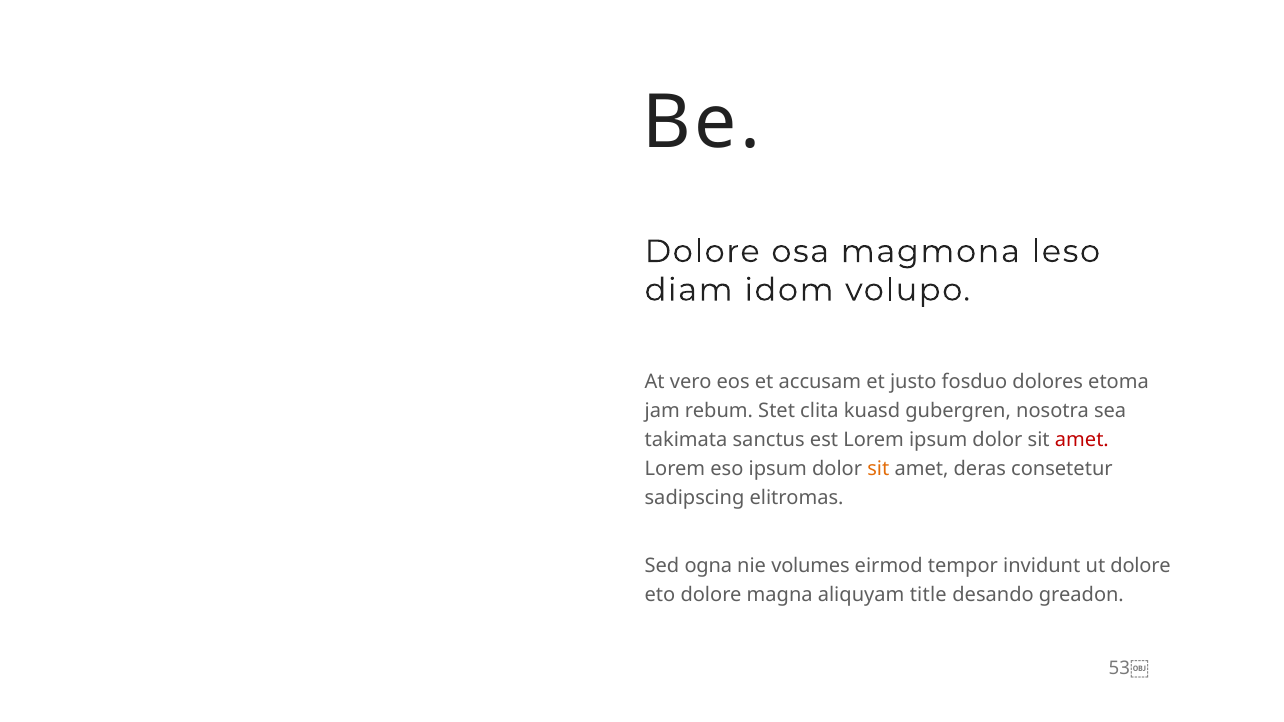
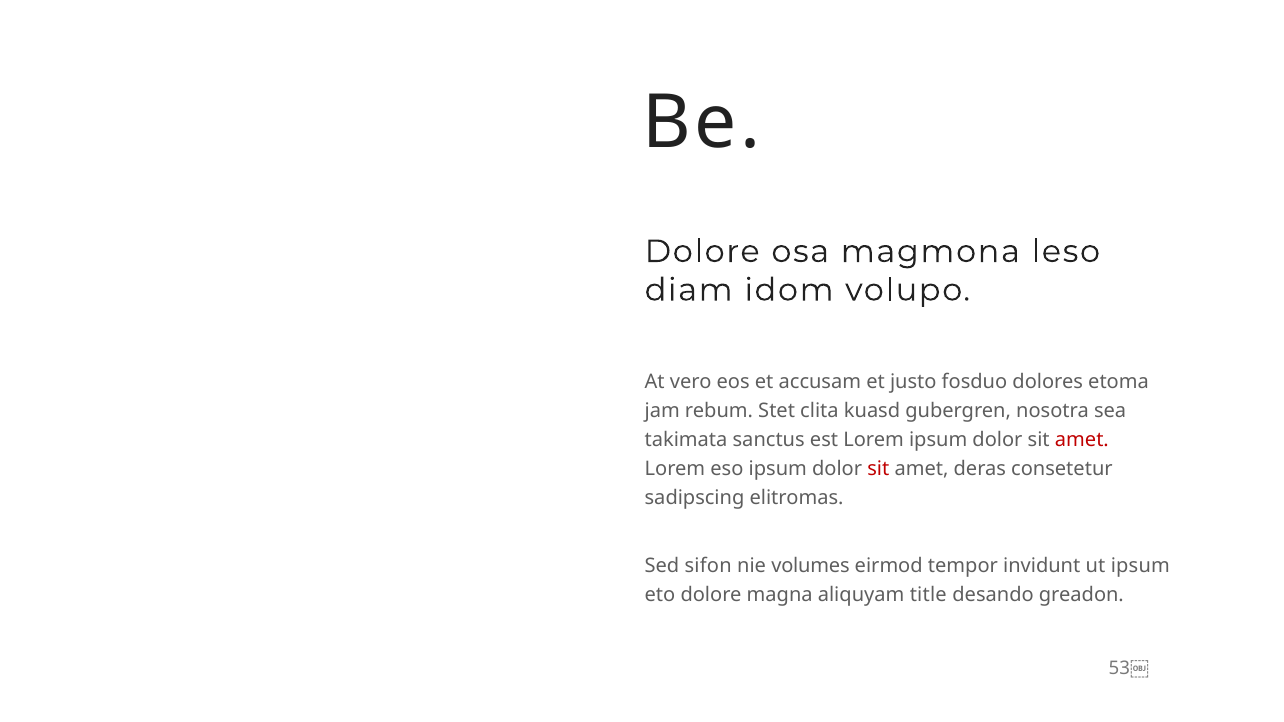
sit at (878, 469) colour: orange -> red
ogna: ogna -> sifon
ut dolore: dolore -> ipsum
